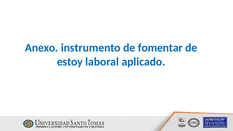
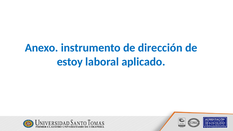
fomentar: fomentar -> dirección
